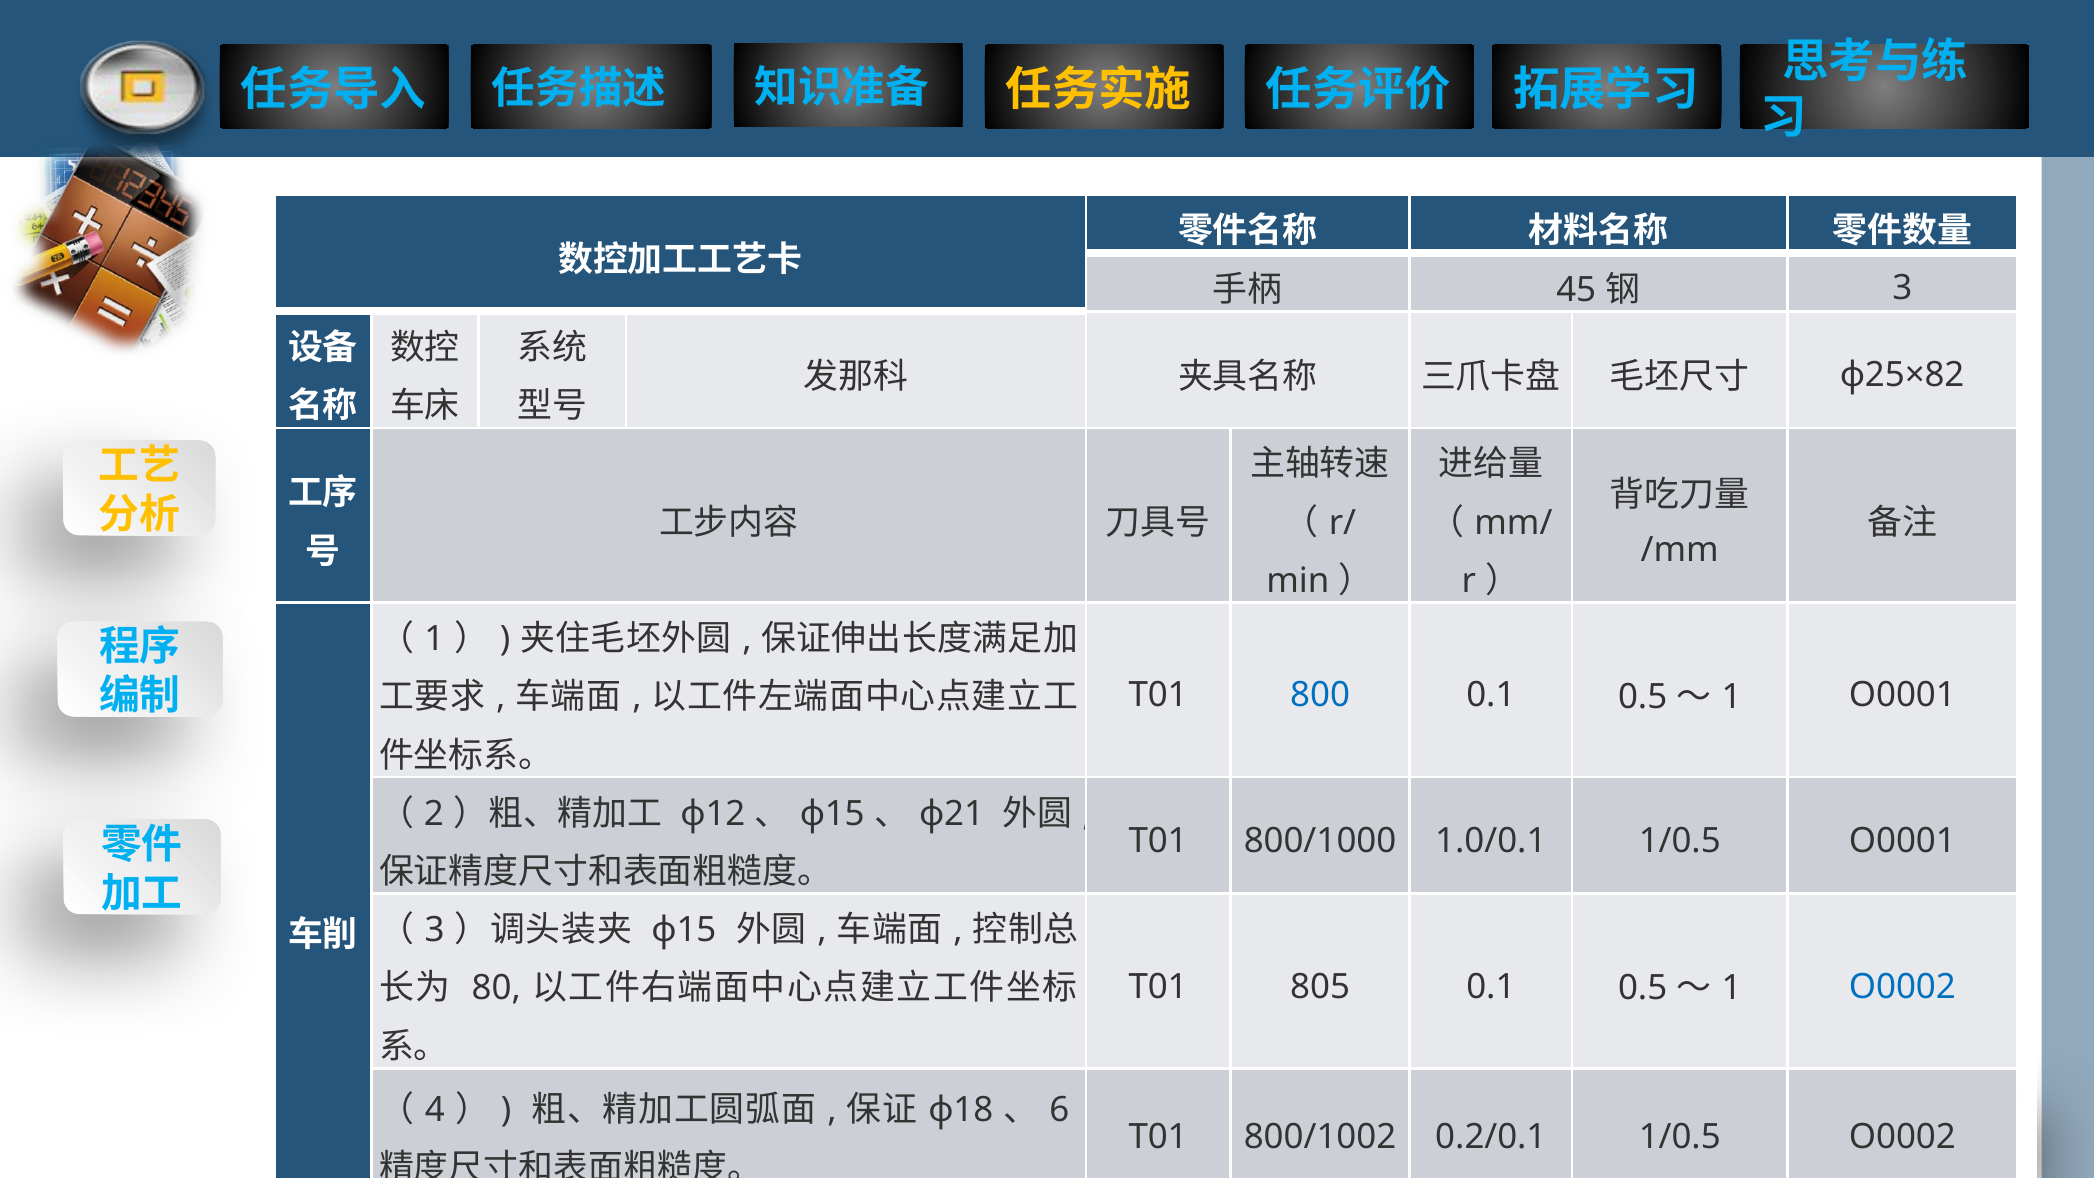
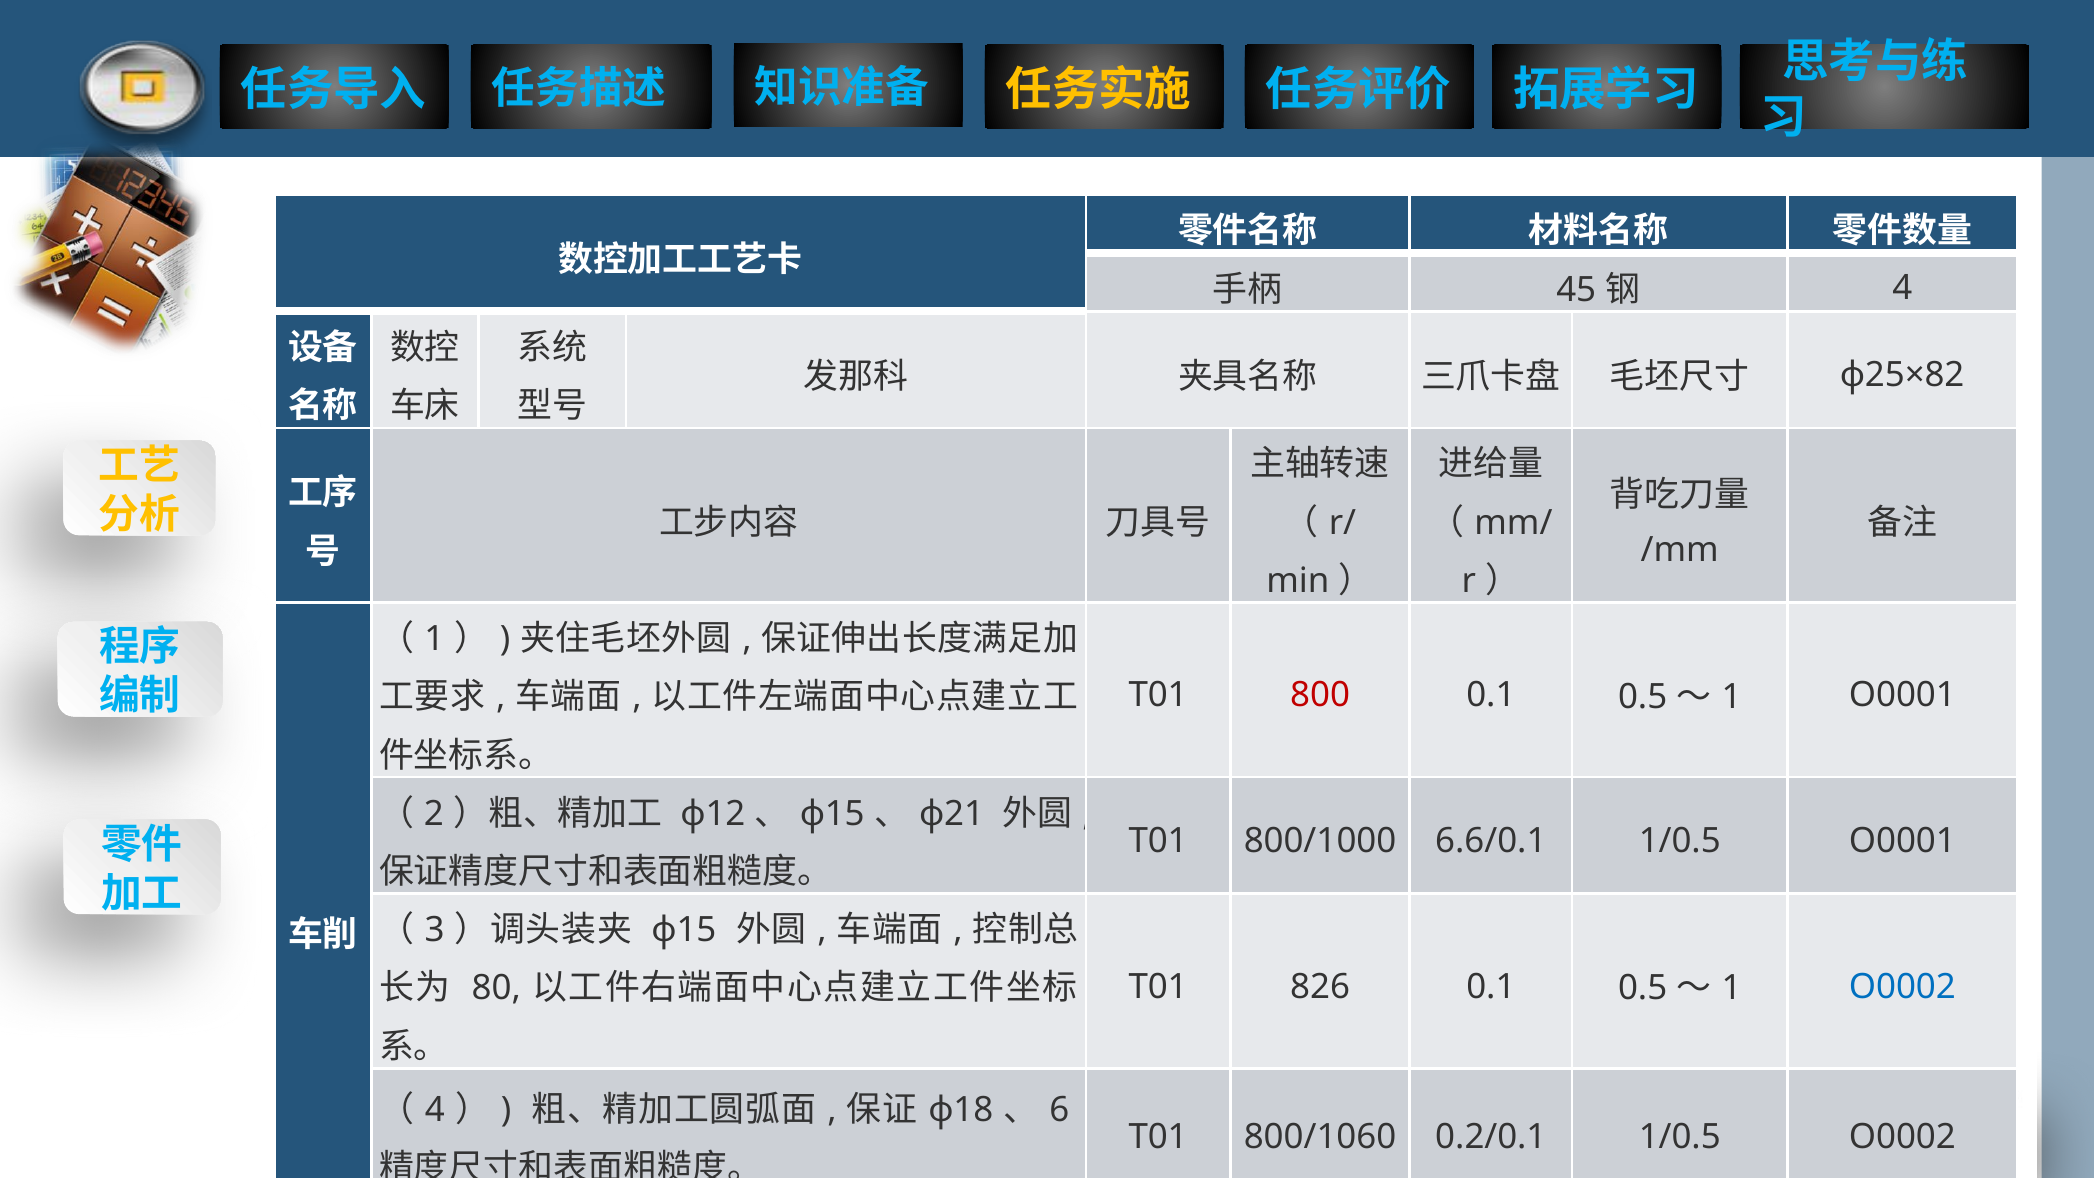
3 at (1902, 288): 3 -> 4
800 colour: blue -> red
1.0/0.1: 1.0/0.1 -> 6.6/0.1
805: 805 -> 826
800/1002: 800/1002 -> 800/1060
